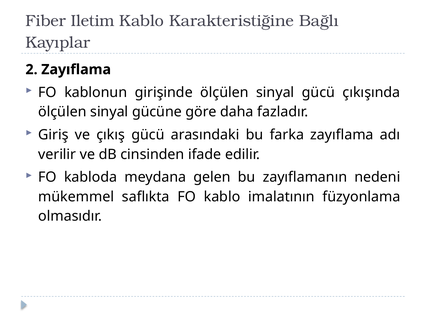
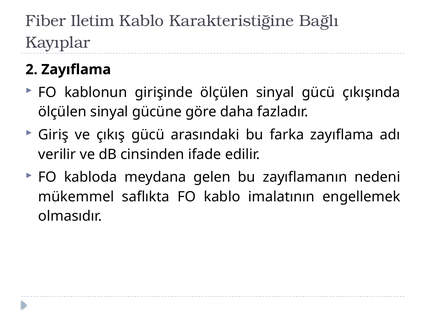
füzyonlama: füzyonlama -> engellemek
